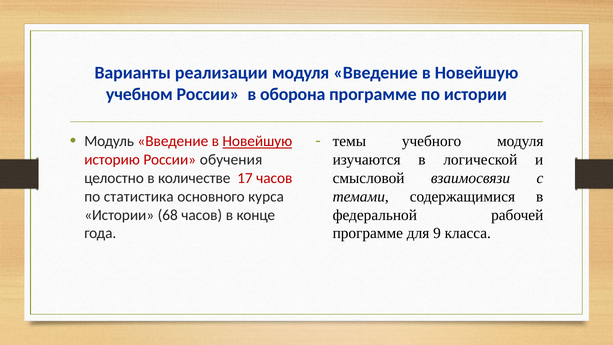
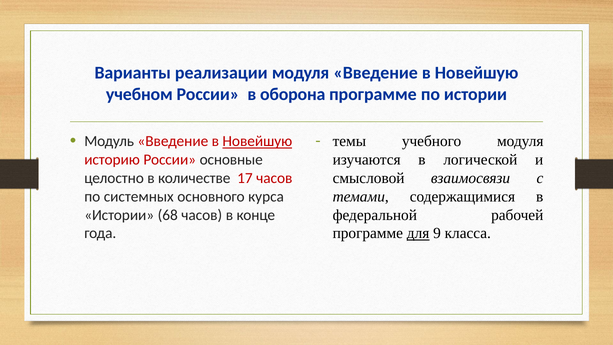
обучения: обучения -> основные
статистика: статистика -> системных
для underline: none -> present
